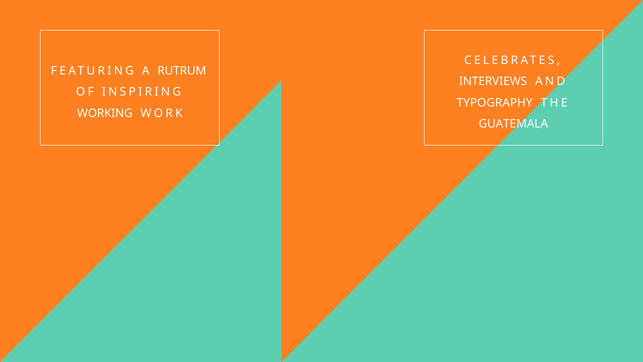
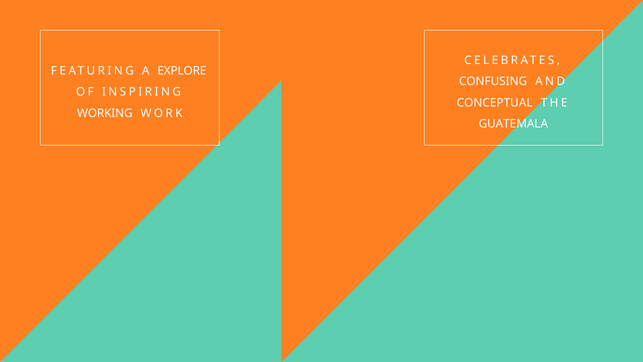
RUTRUM: RUTRUM -> EXPLORE
INTERVIEWS: INTERVIEWS -> CONFUSING
TYPOGRAPHY: TYPOGRAPHY -> CONCEPTUAL
